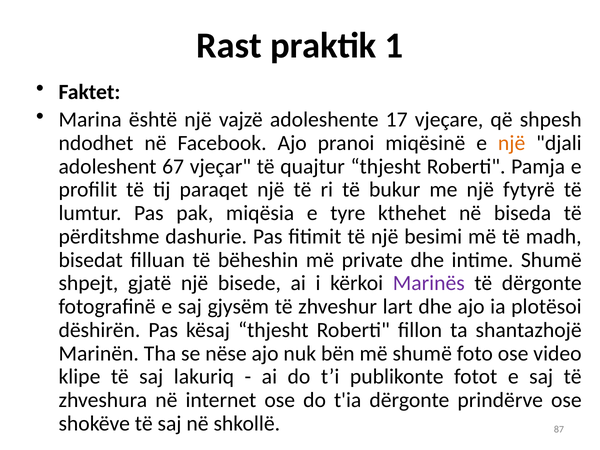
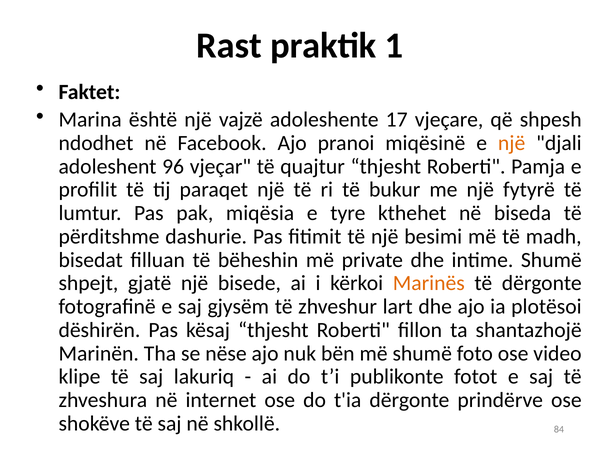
67: 67 -> 96
Marinës colour: purple -> orange
87: 87 -> 84
